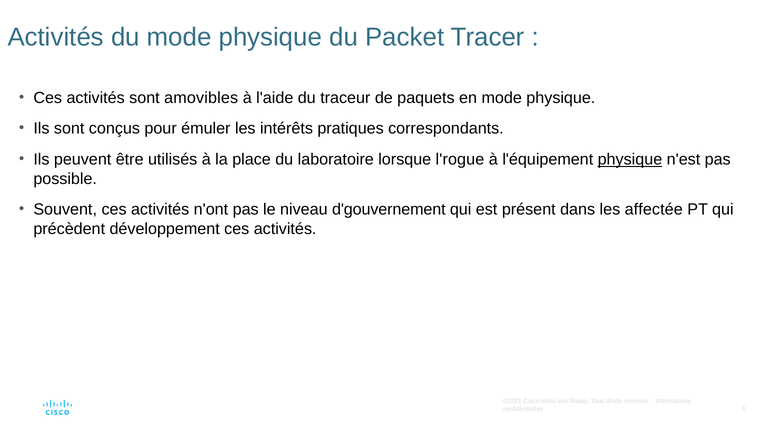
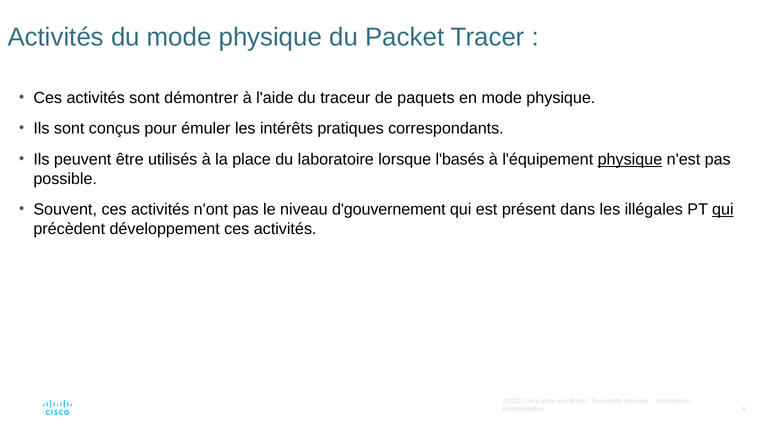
amovibles: amovibles -> démontrer
l'rogue: l'rogue -> l'basés
affectée: affectée -> illégales
qui at (723, 209) underline: none -> present
